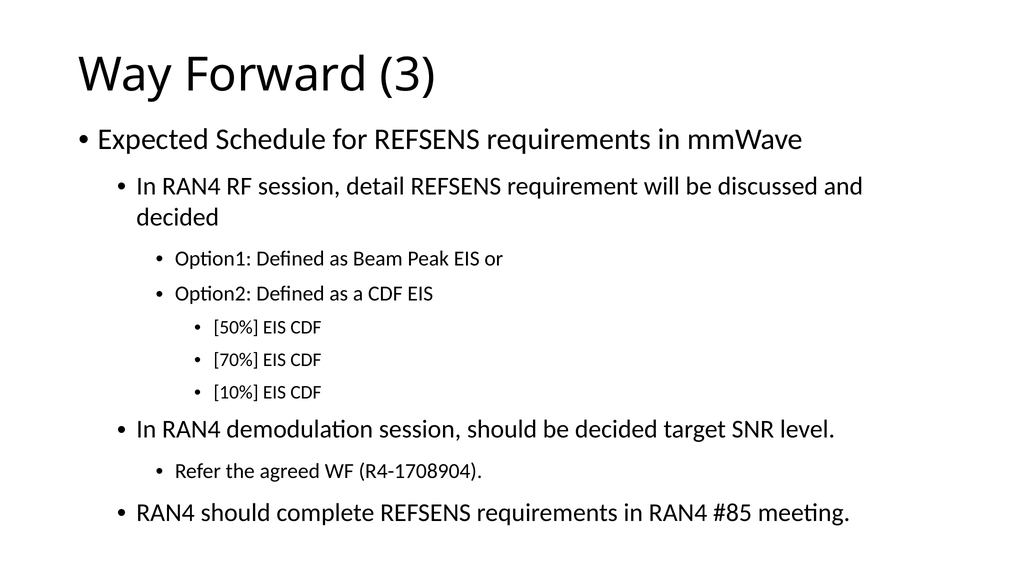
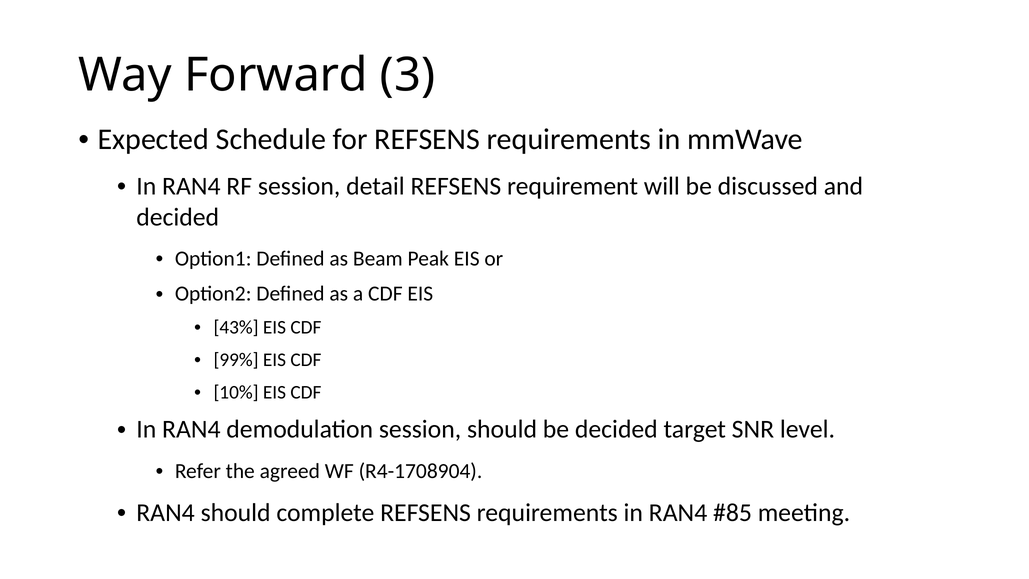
50%: 50% -> 43%
70%: 70% -> 99%
